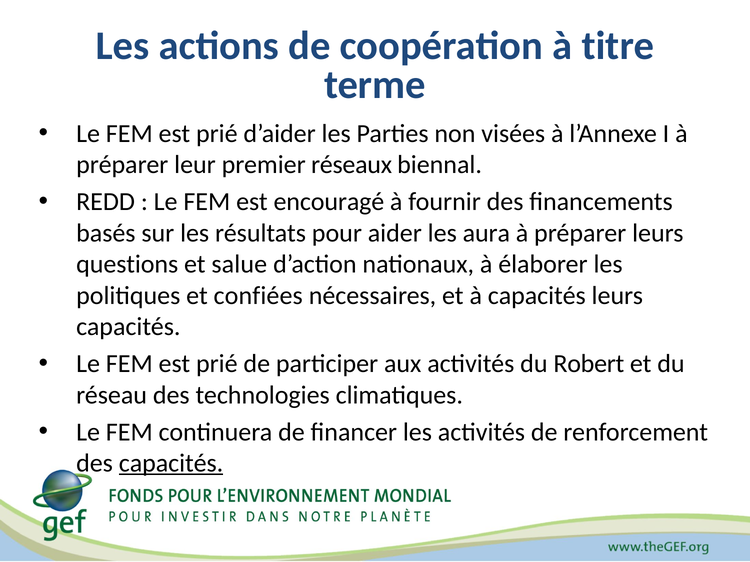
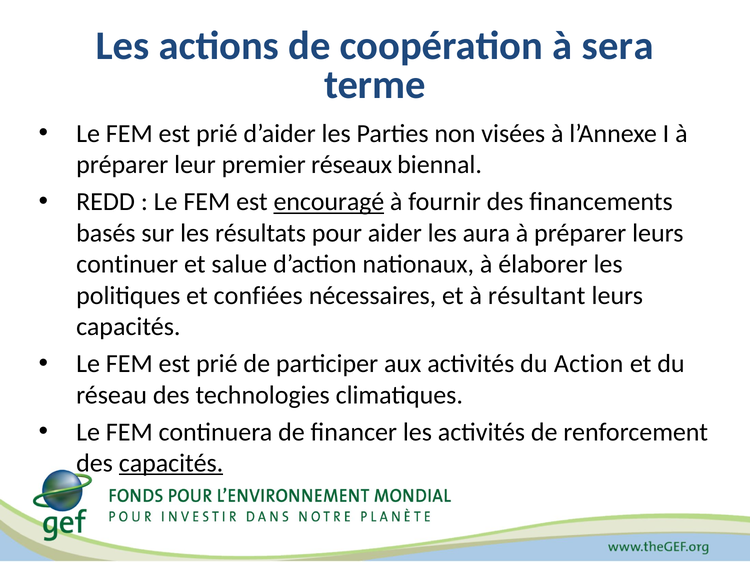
titre: titre -> sera
encouragé underline: none -> present
questions: questions -> continuer
à capacités: capacités -> résultant
Robert: Robert -> Action
